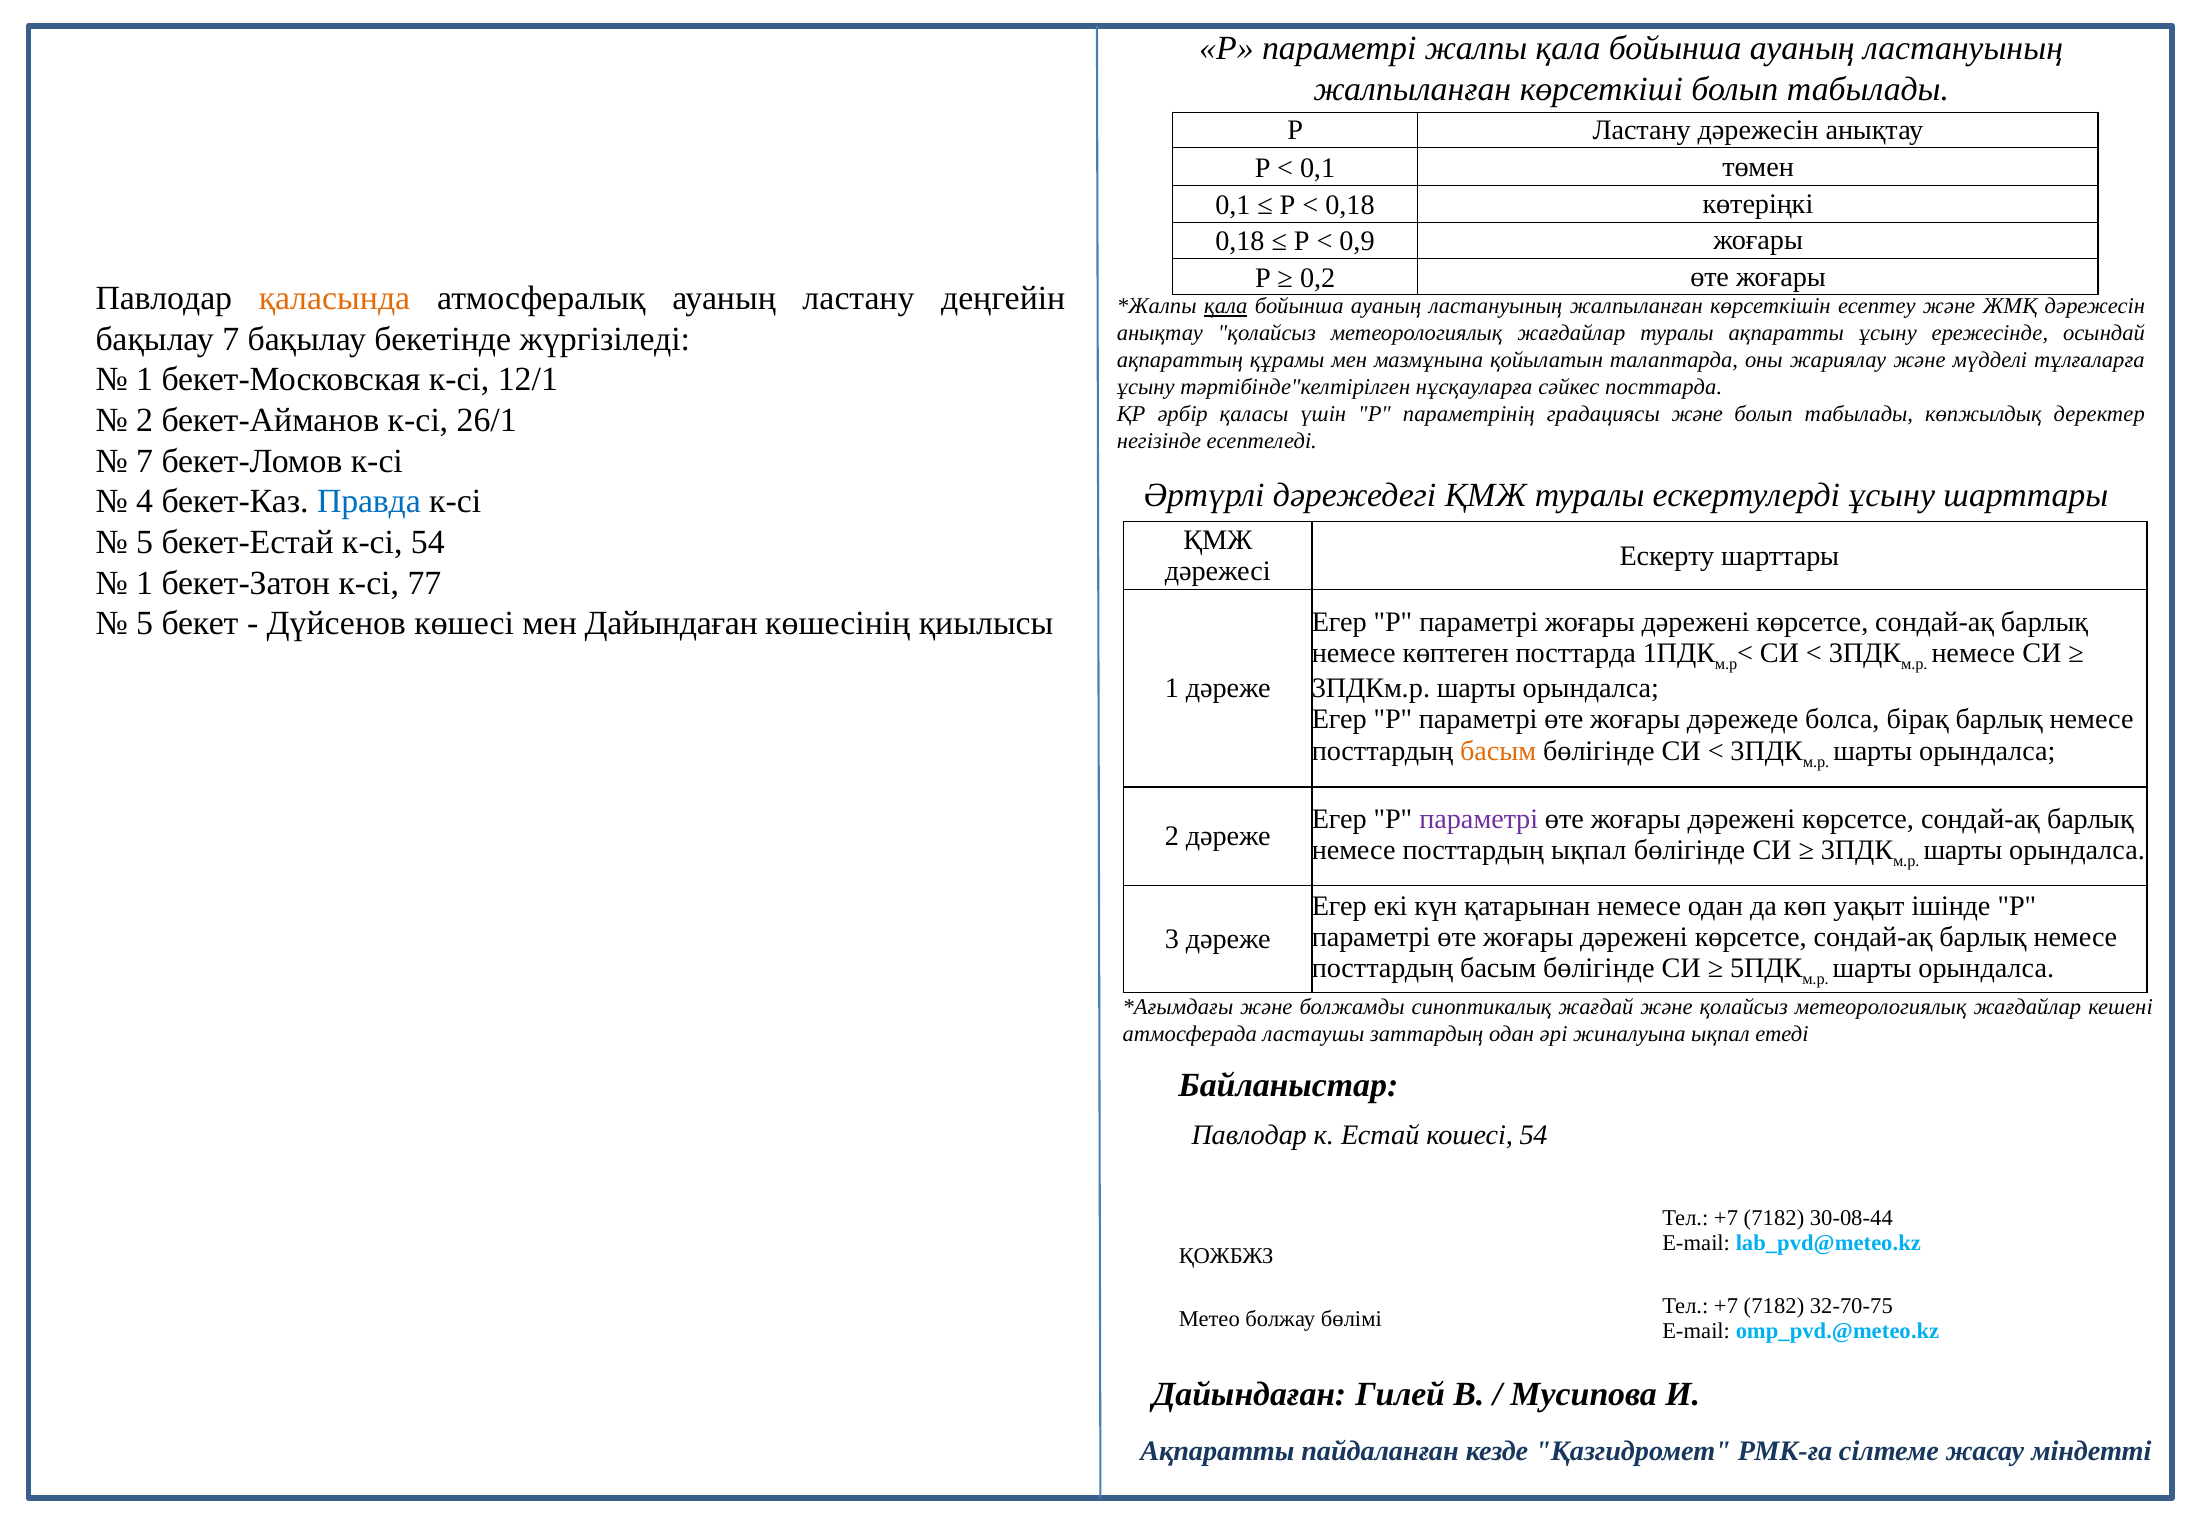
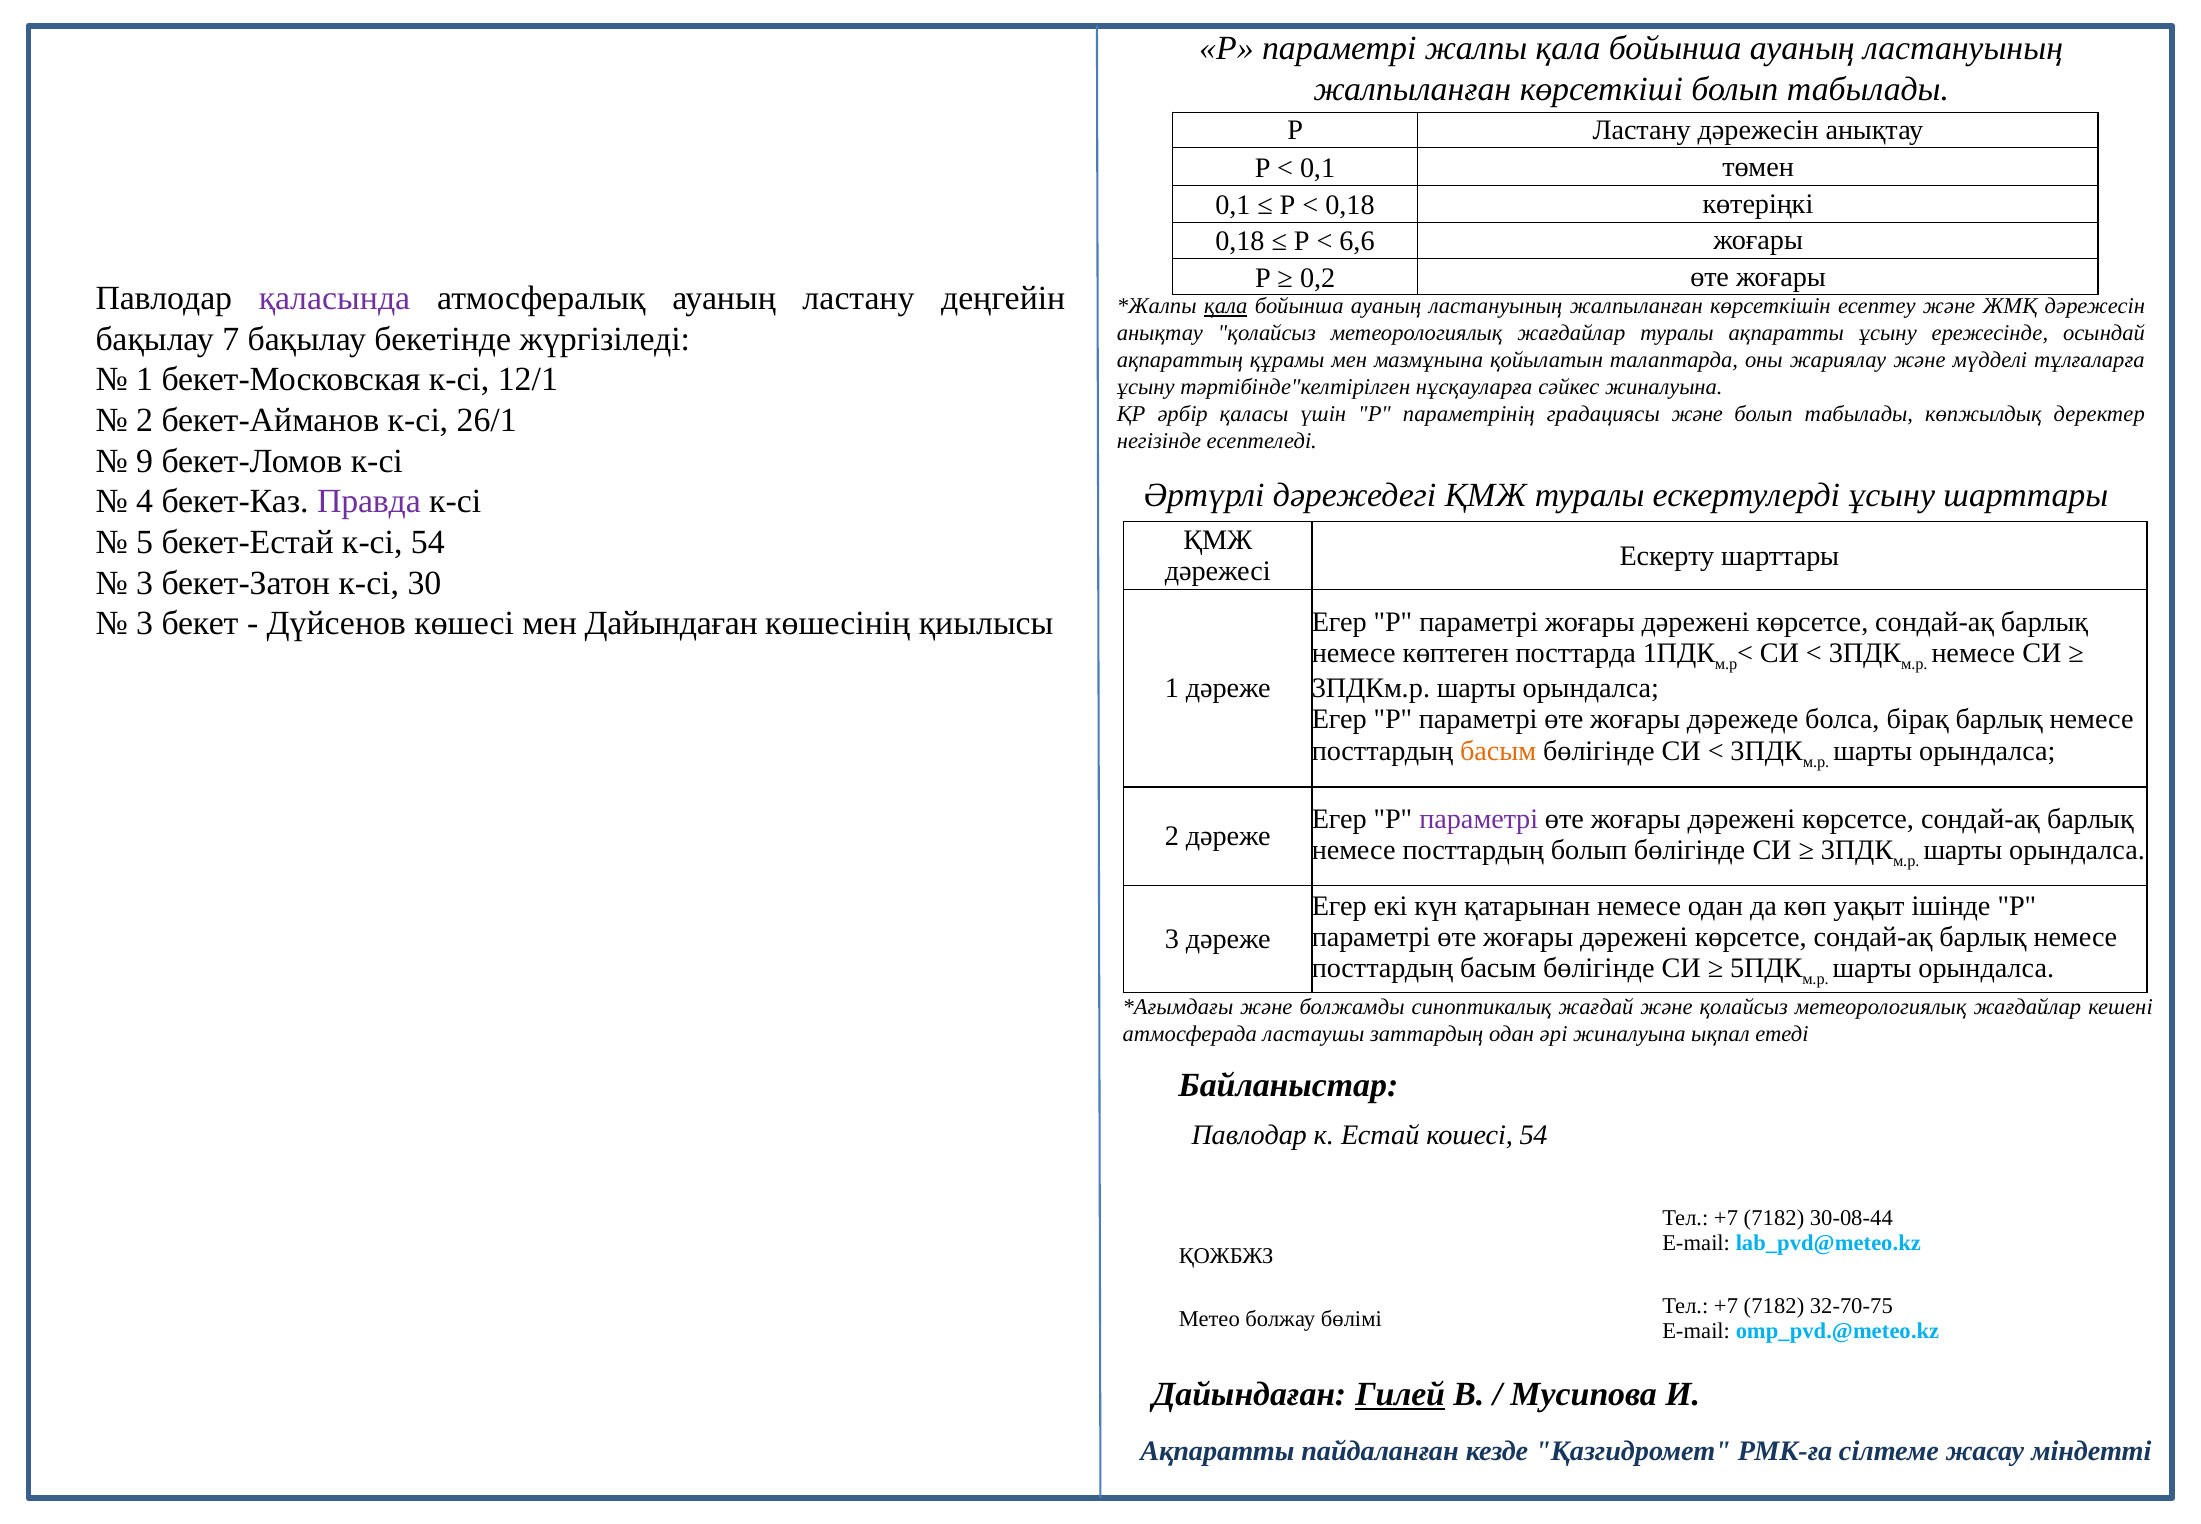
0,9: 0,9 -> 6,6
қаласында colour: orange -> purple
сәйкес посттарда: посттарда -> жиналуына
7 at (145, 461): 7 -> 9
Правда colour: blue -> purple
1 at (145, 583): 1 -> 3
77: 77 -> 30
5 at (145, 624): 5 -> 3
посттардың ықпал: ықпал -> болып
Гилей underline: none -> present
